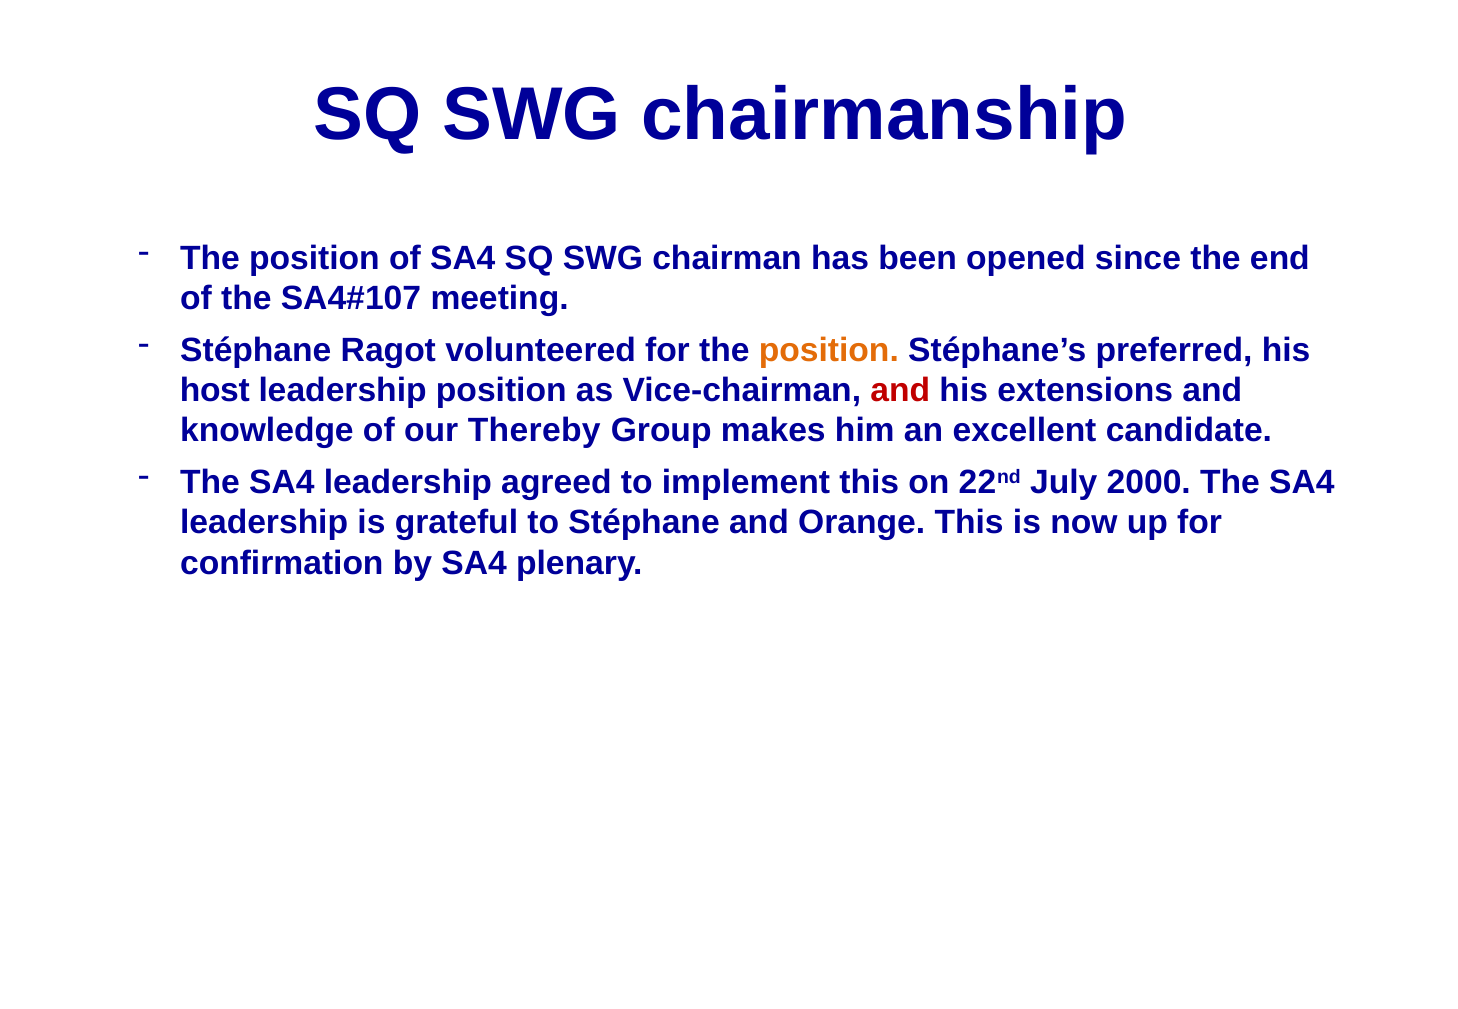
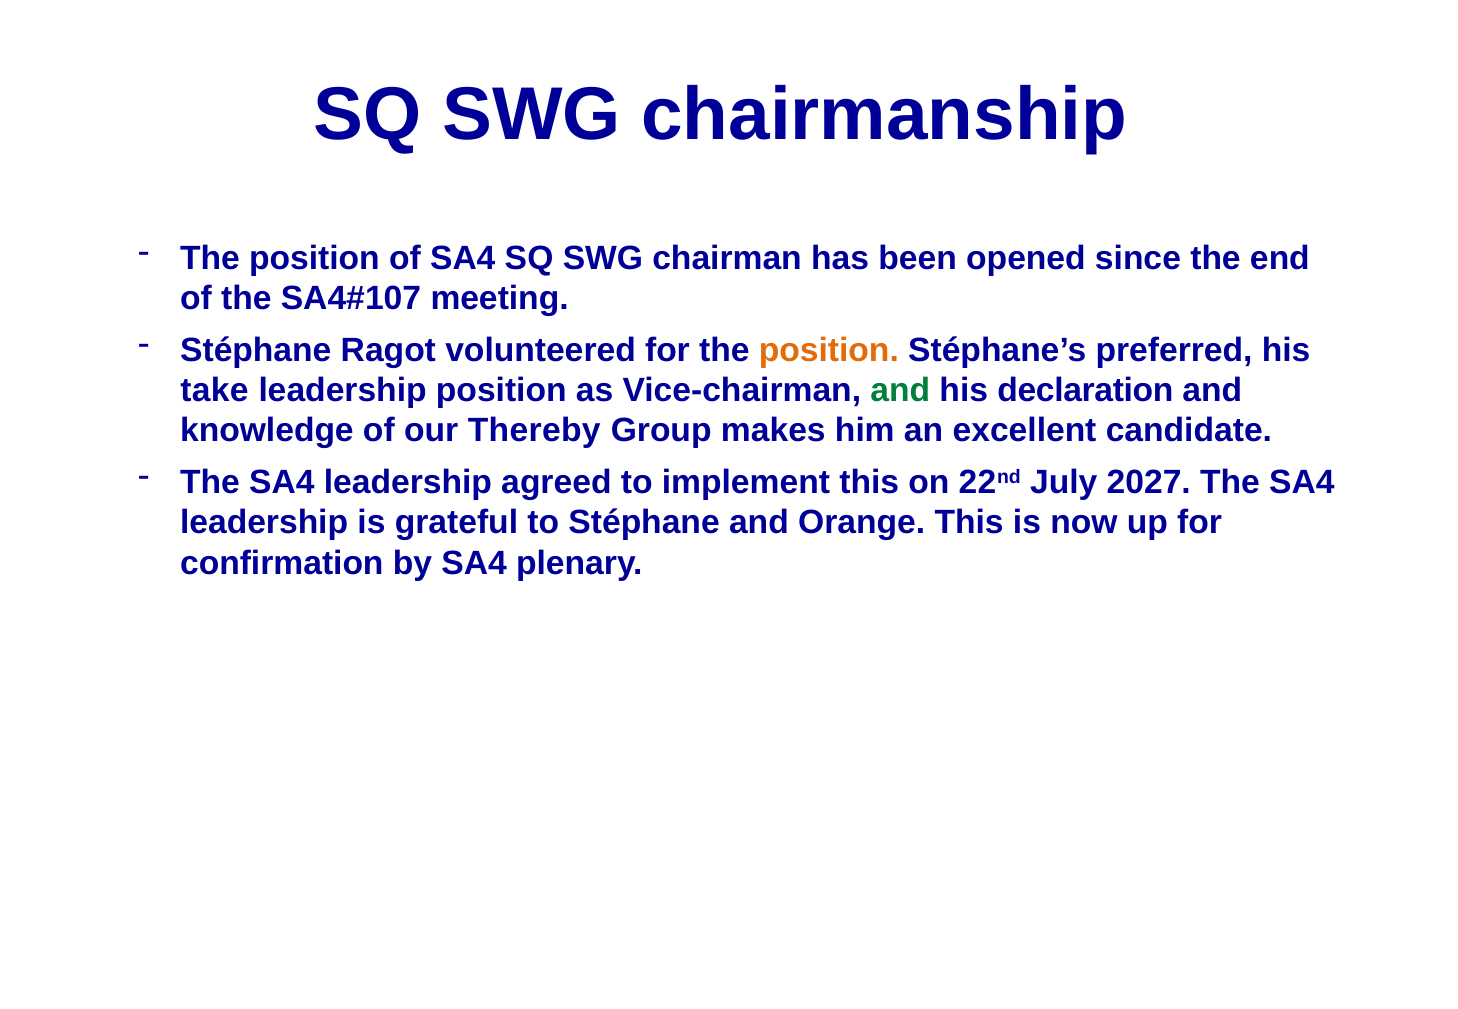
host: host -> take
and at (900, 391) colour: red -> green
extensions: extensions -> declaration
2000: 2000 -> 2027
